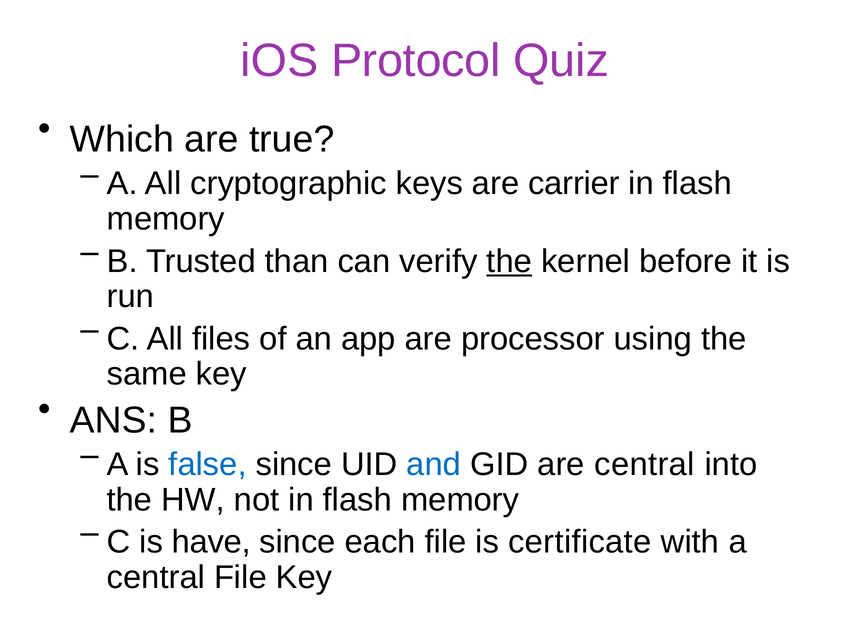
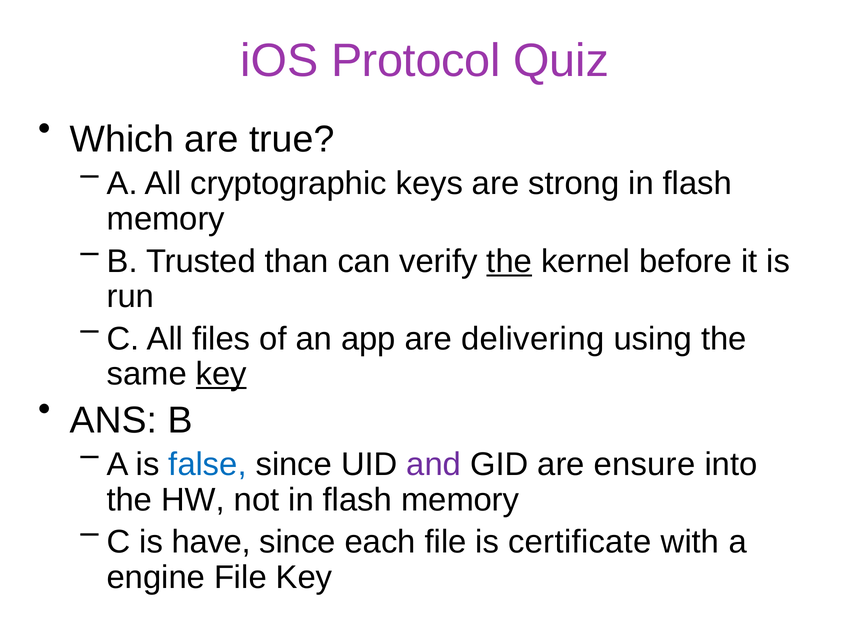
carrier: carrier -> strong
processor: processor -> delivering
key at (221, 374) underline: none -> present
and colour: blue -> purple
are central: central -> ensure
central at (156, 577): central -> engine
